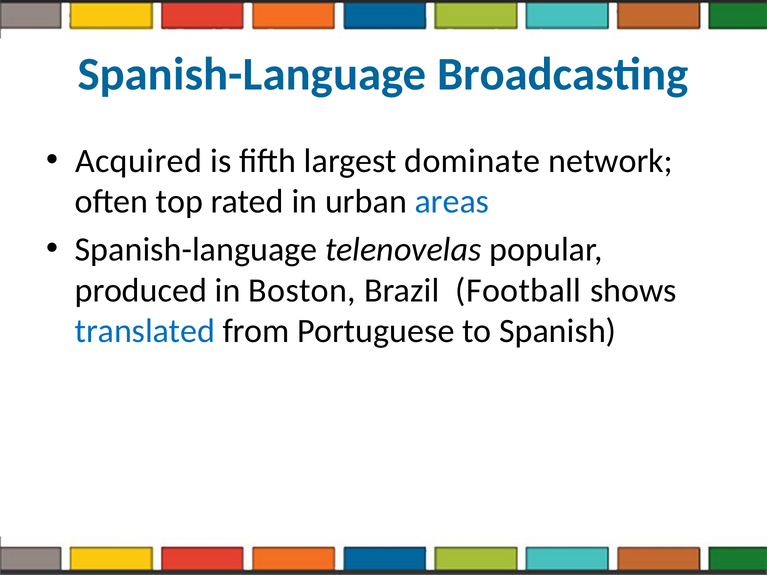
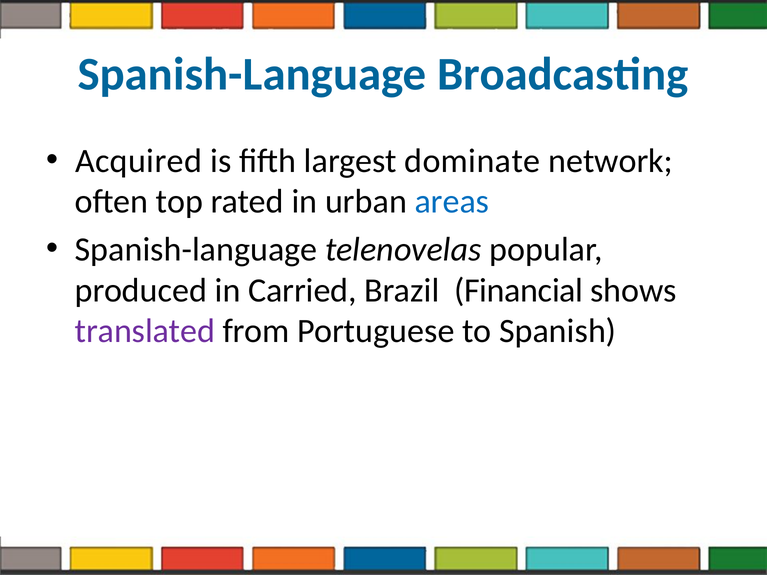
Boston: Boston -> Carried
Football: Football -> Financial
translated colour: blue -> purple
